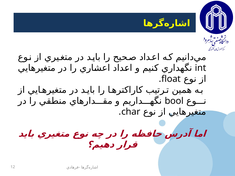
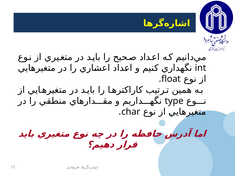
bool: bool -> type
